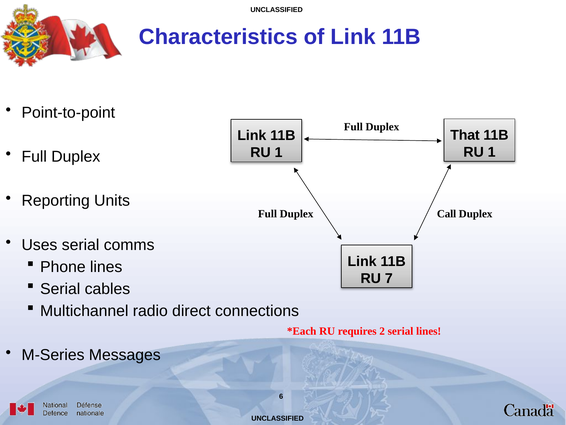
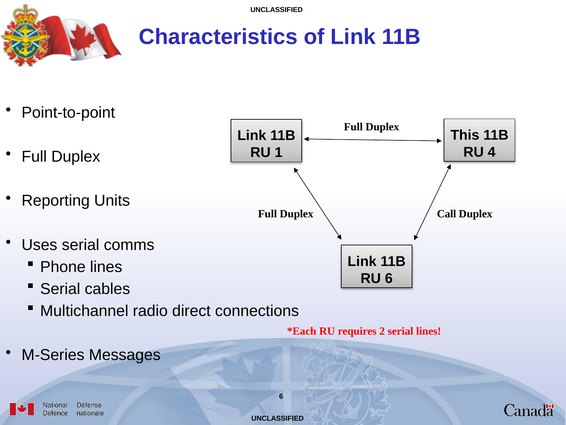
That: That -> This
1 at (492, 152): 1 -> 4
RU 7: 7 -> 6
